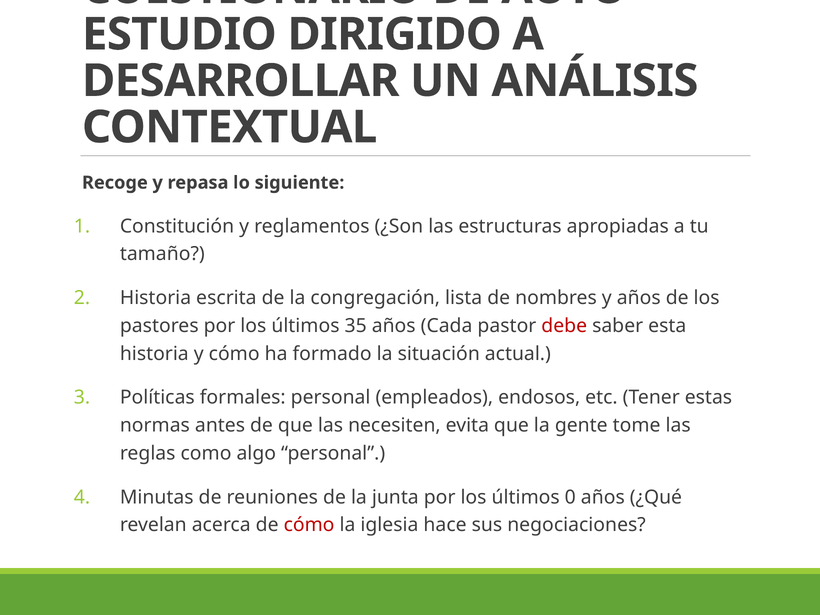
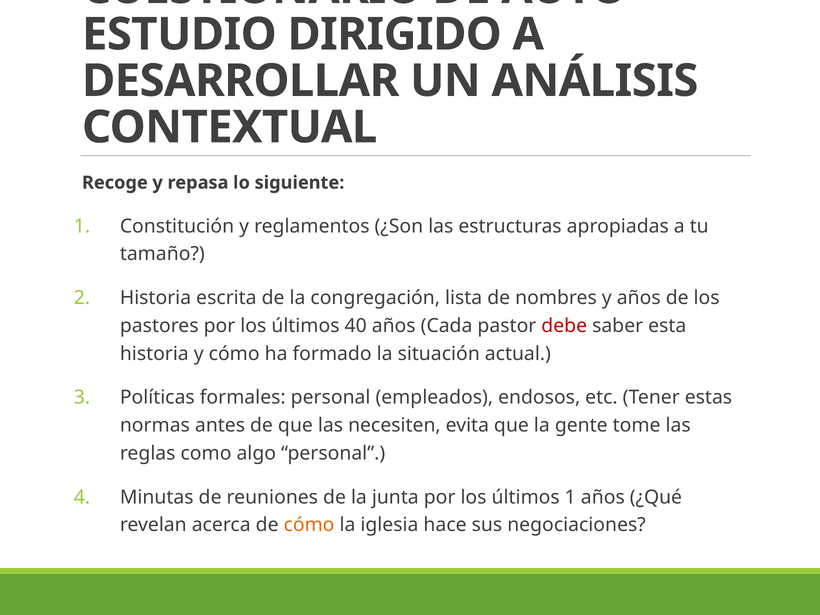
35: 35 -> 40
últimos 0: 0 -> 1
cómo at (309, 525) colour: red -> orange
